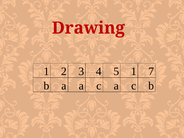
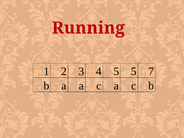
Drawing: Drawing -> Running
5 1: 1 -> 5
